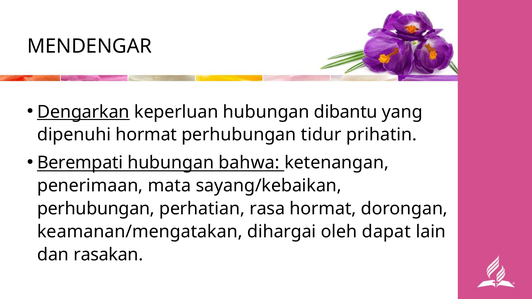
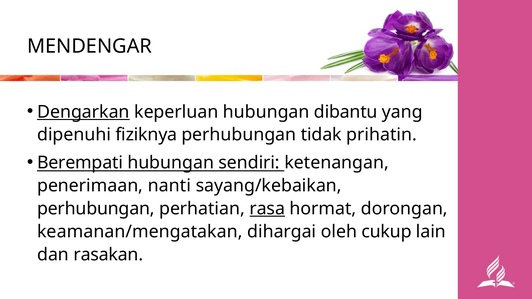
dipenuhi hormat: hormat -> fiziknya
tidur: tidur -> tidak
bahwa: bahwa -> sendiri
mata: mata -> nanti
rasa underline: none -> present
dapat: dapat -> cukup
